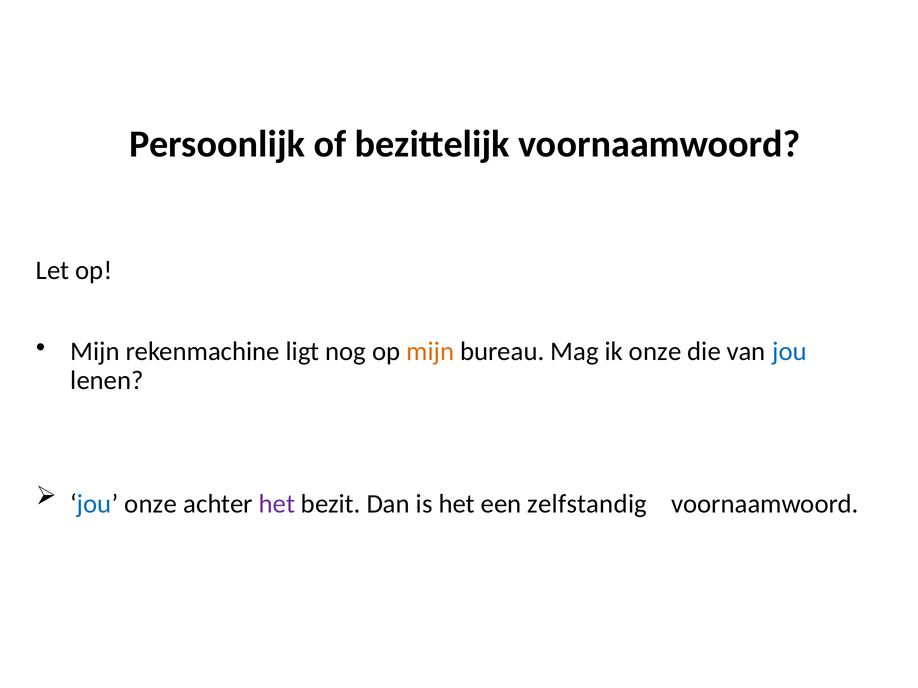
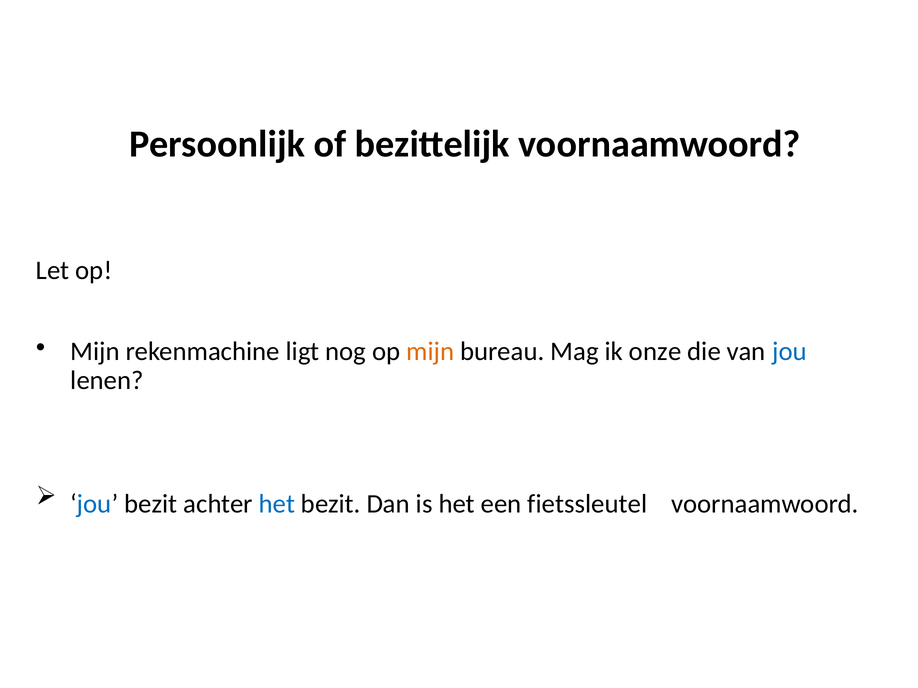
jou onze: onze -> bezit
het at (277, 504) colour: purple -> blue
zelfstandig: zelfstandig -> fietssleutel
